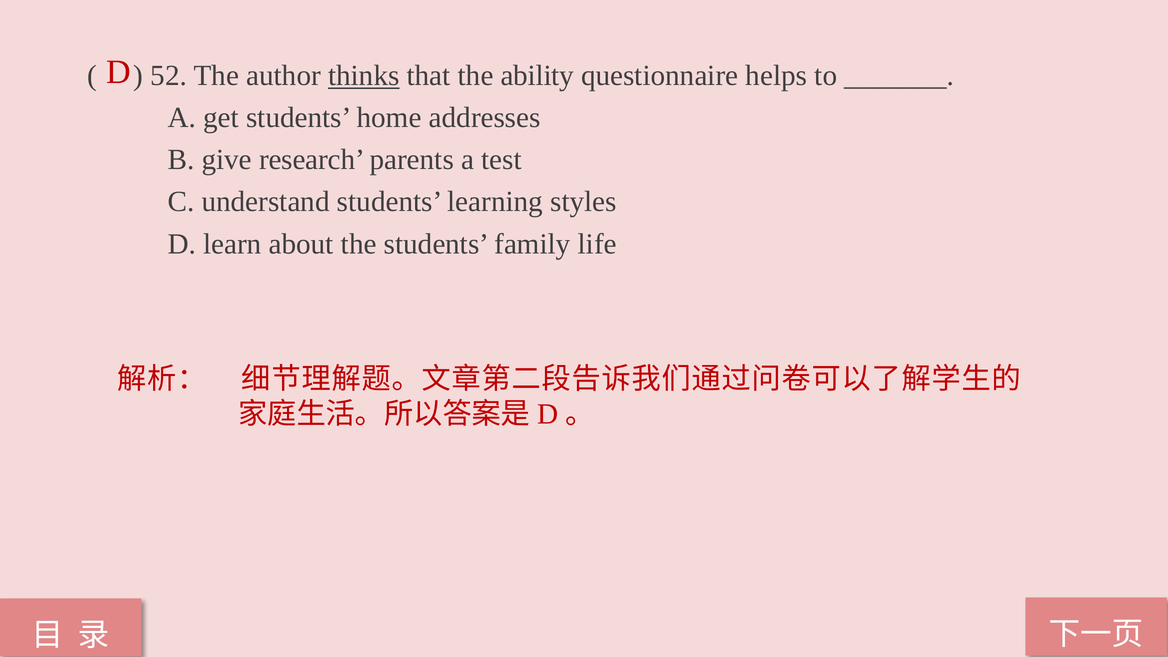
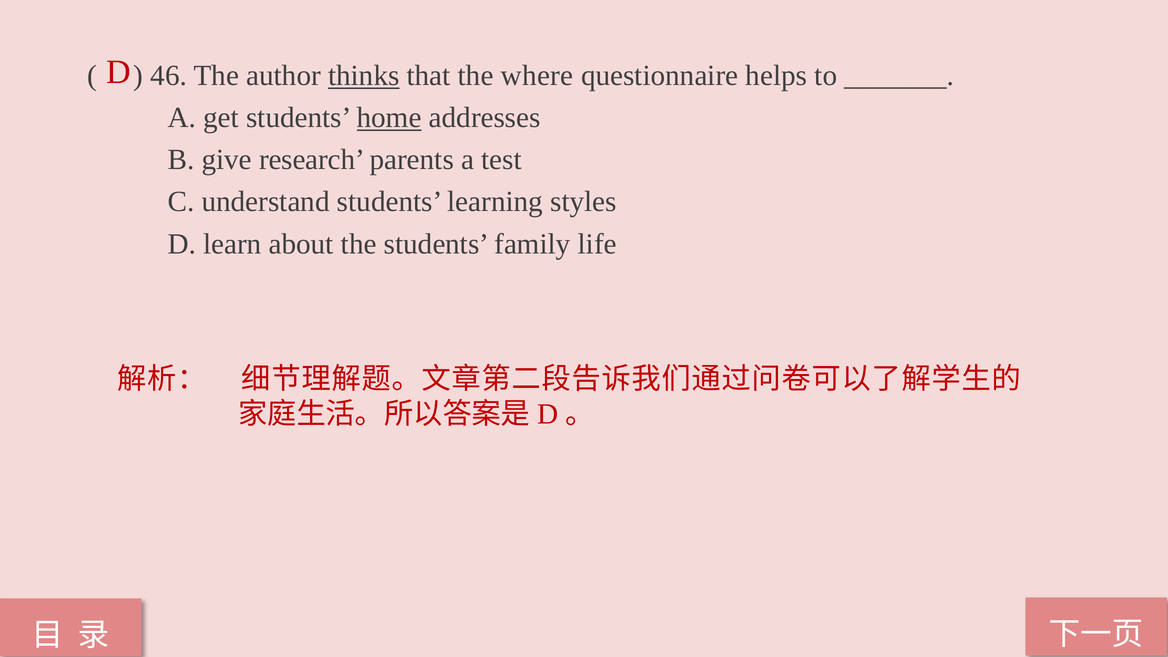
52: 52 -> 46
ability: ability -> where
home underline: none -> present
